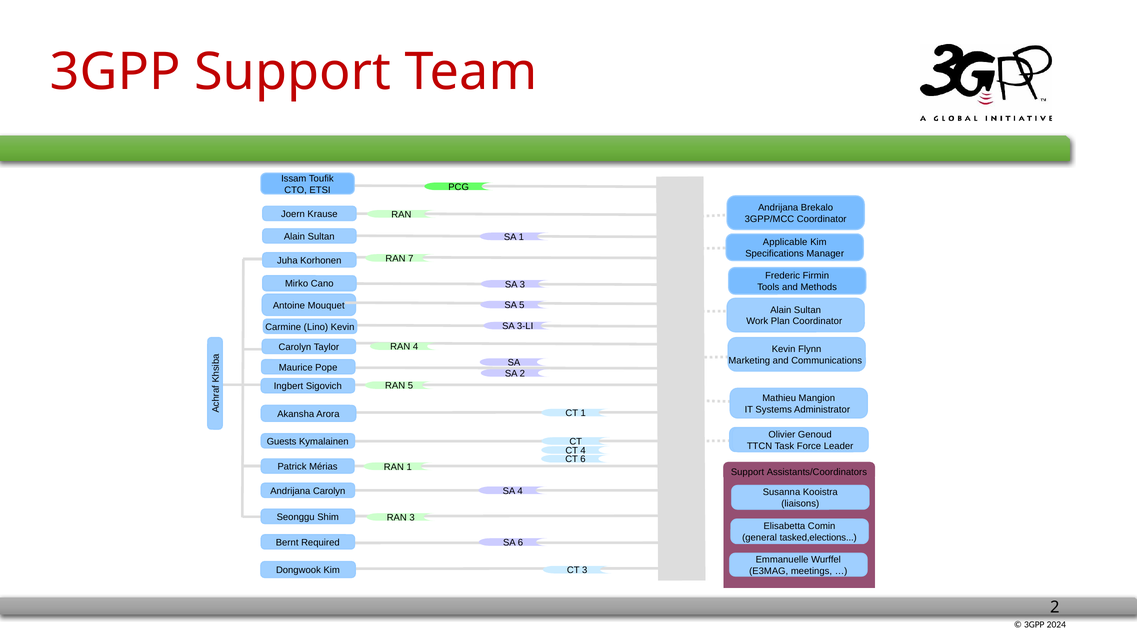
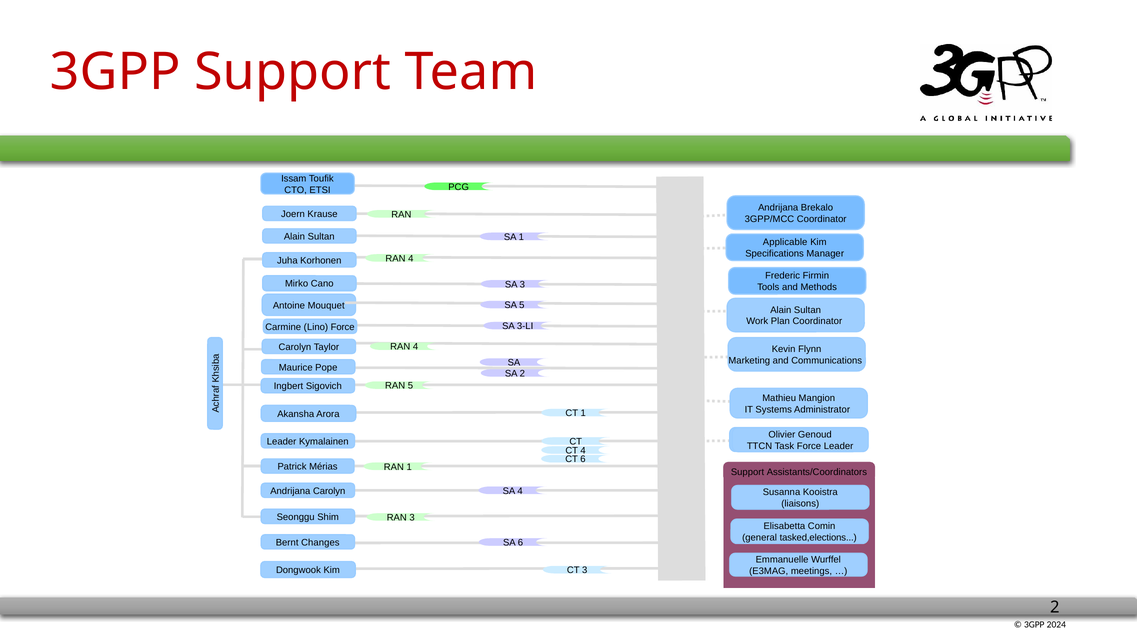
7 at (411, 259): 7 -> 4
Lino Kevin: Kevin -> Force
Guests at (282, 442): Guests -> Leader
Required: Required -> Changes
